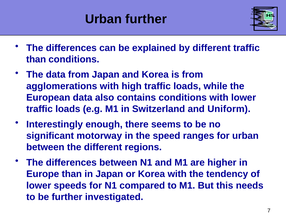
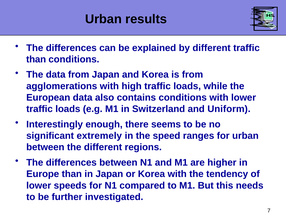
Urban further: further -> results
motorway: motorway -> extremely
